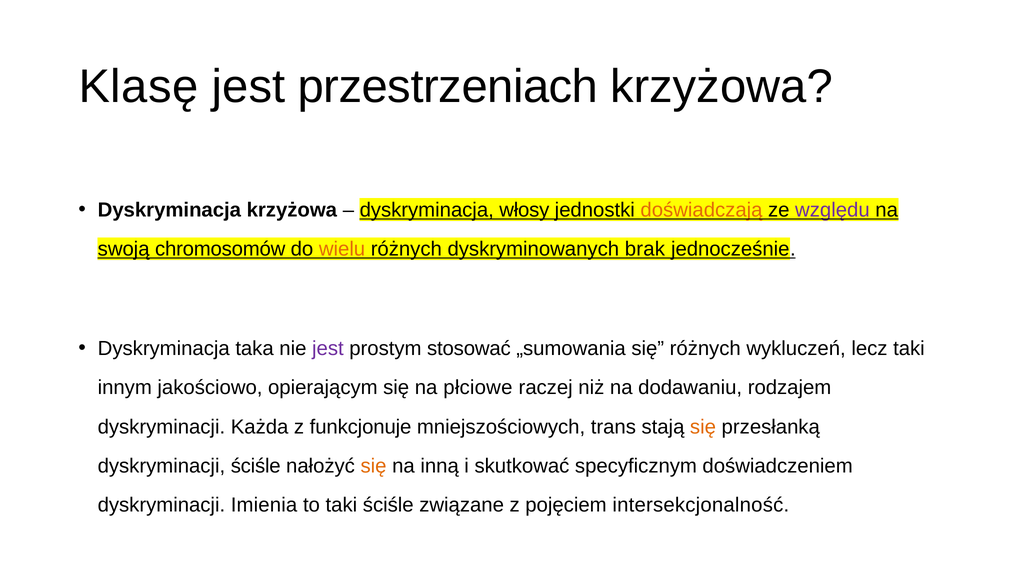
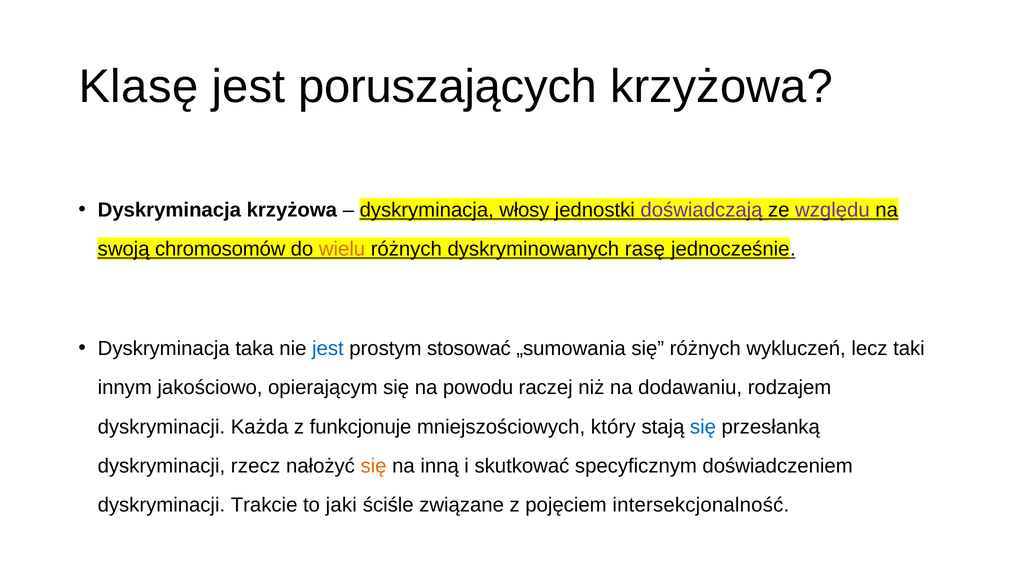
przestrzeniach: przestrzeniach -> poruszających
doświadczają colour: orange -> purple
brak: brak -> rasę
jest at (328, 348) colour: purple -> blue
płciowe: płciowe -> powodu
trans: trans -> który
się at (703, 427) colour: orange -> blue
dyskryminacji ściśle: ściśle -> rzecz
Imienia: Imienia -> Trakcie
to taki: taki -> jaki
